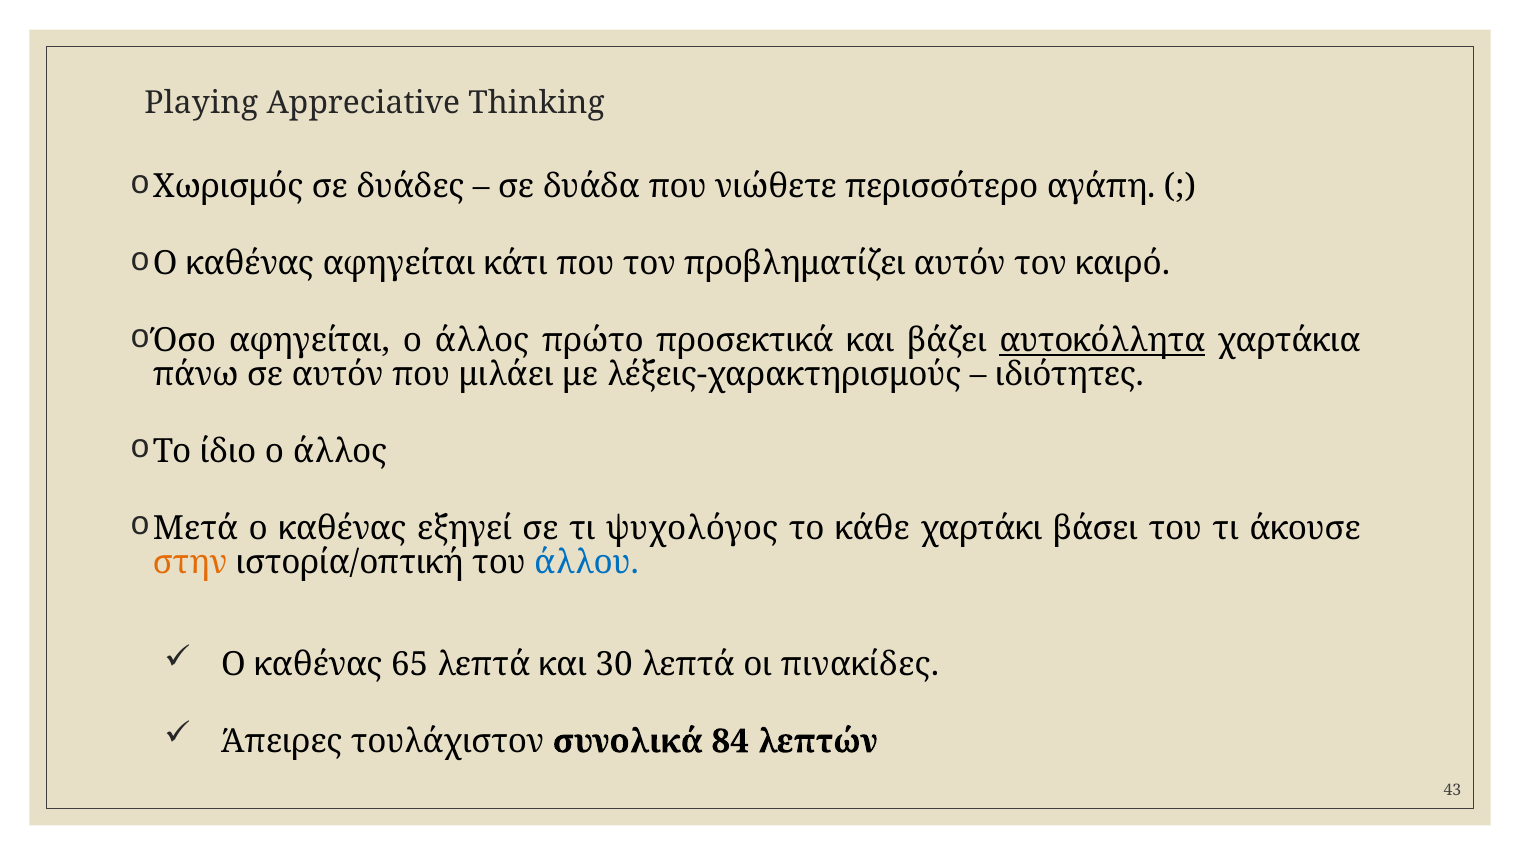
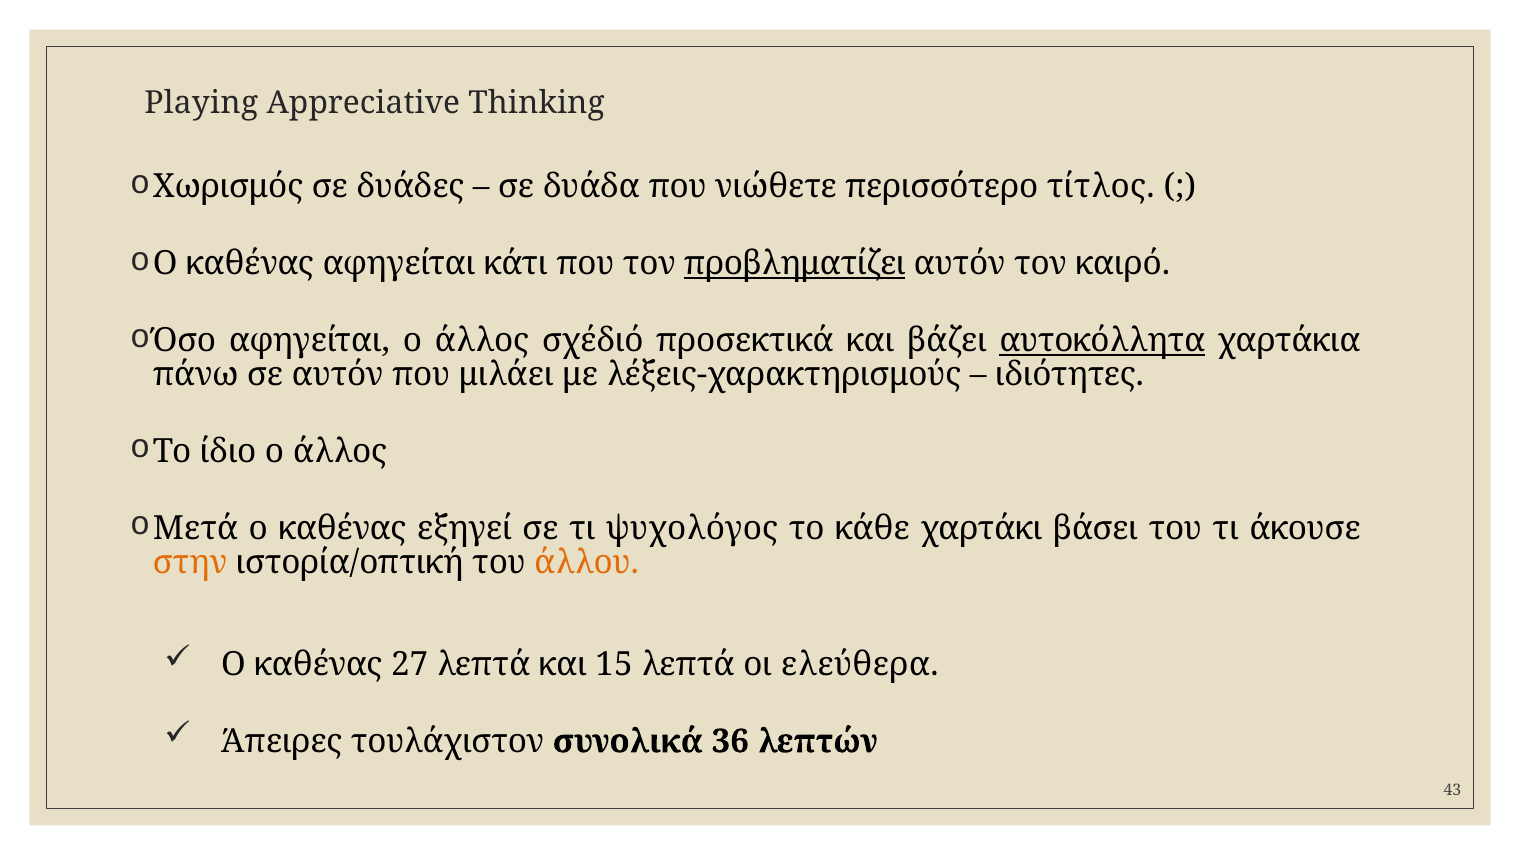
αγάπη: αγάπη -> τίτλος
προβληματίζει underline: none -> present
πρώτο: πρώτο -> σχέδιό
άλλου colour: blue -> orange
65: 65 -> 27
30: 30 -> 15
πινακίδες: πινακίδες -> ελεύθερα
84: 84 -> 36
